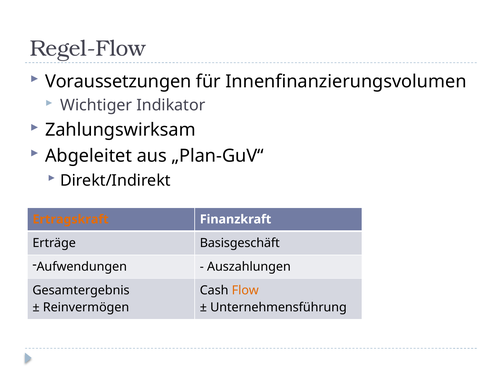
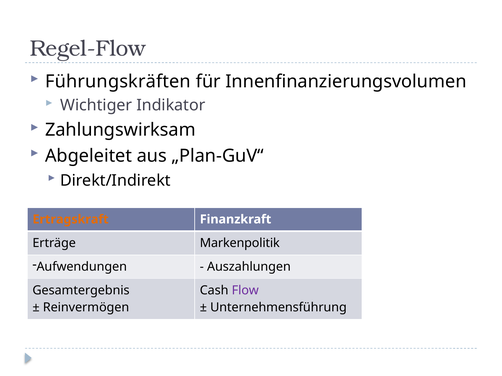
Voraussetzungen: Voraussetzungen -> Führungskräften
Basisgeschäft: Basisgeschäft -> Markenpolitik
Flow colour: orange -> purple
